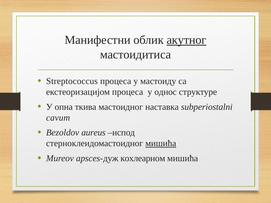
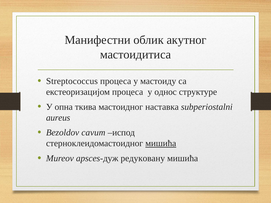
акутног underline: present -> none
cavum: cavum -> aureus
aureus: aureus -> cavum
кохлеарном: кохлеарном -> редуковану
